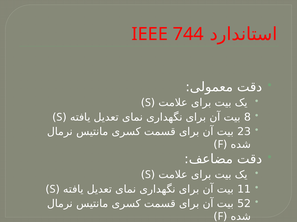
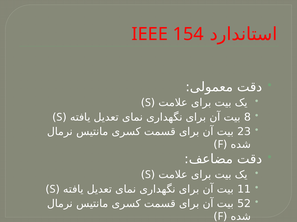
744: 744 -> 154
